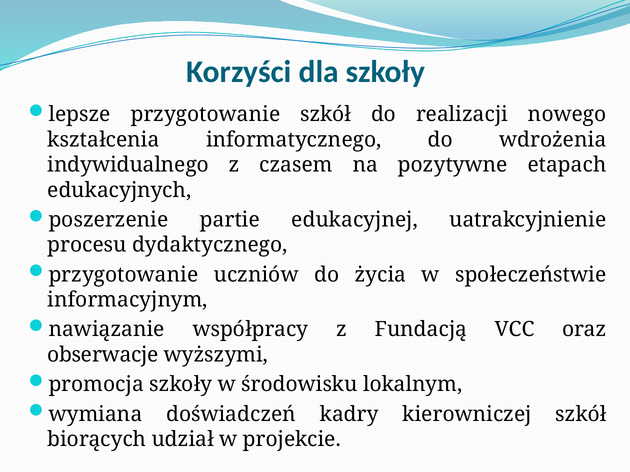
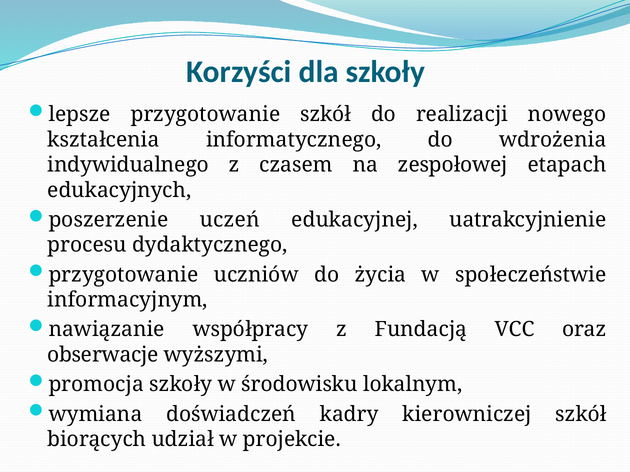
pozytywne: pozytywne -> zespołowej
partie: partie -> uczeń
